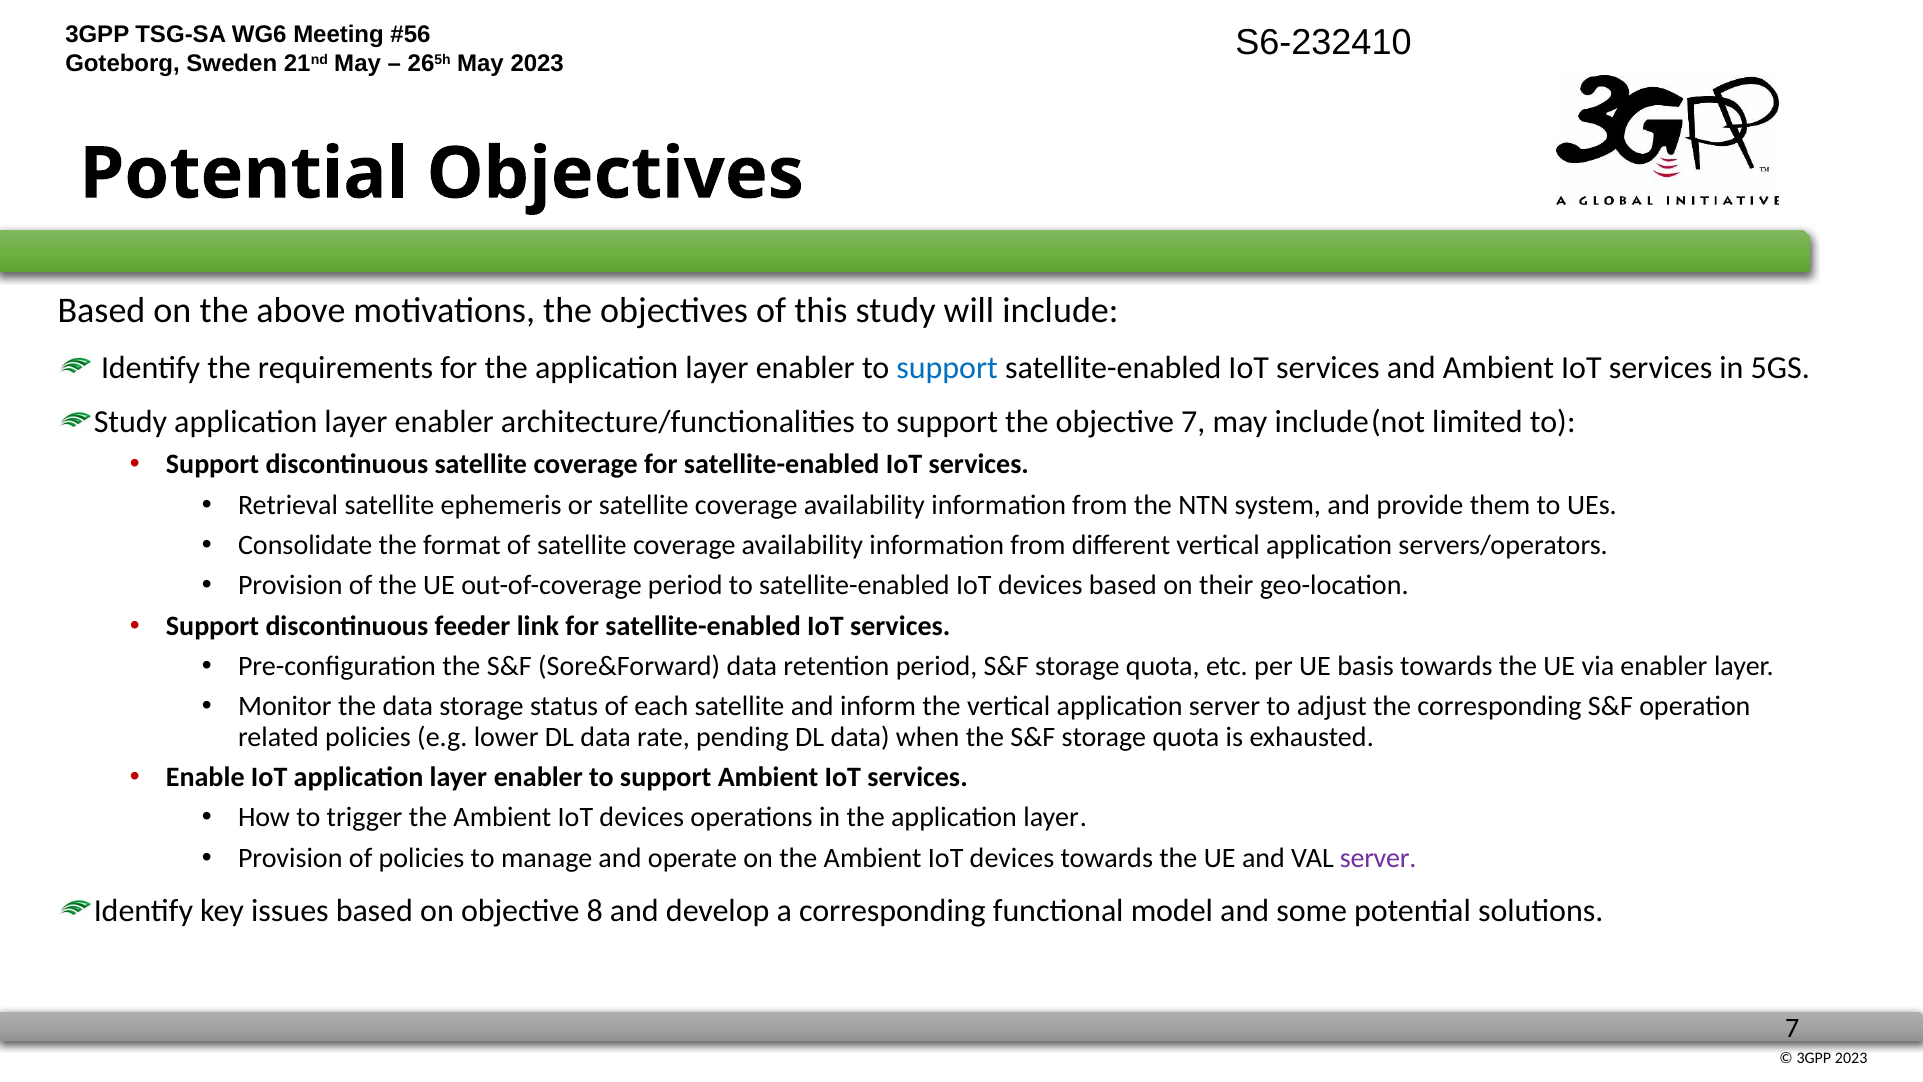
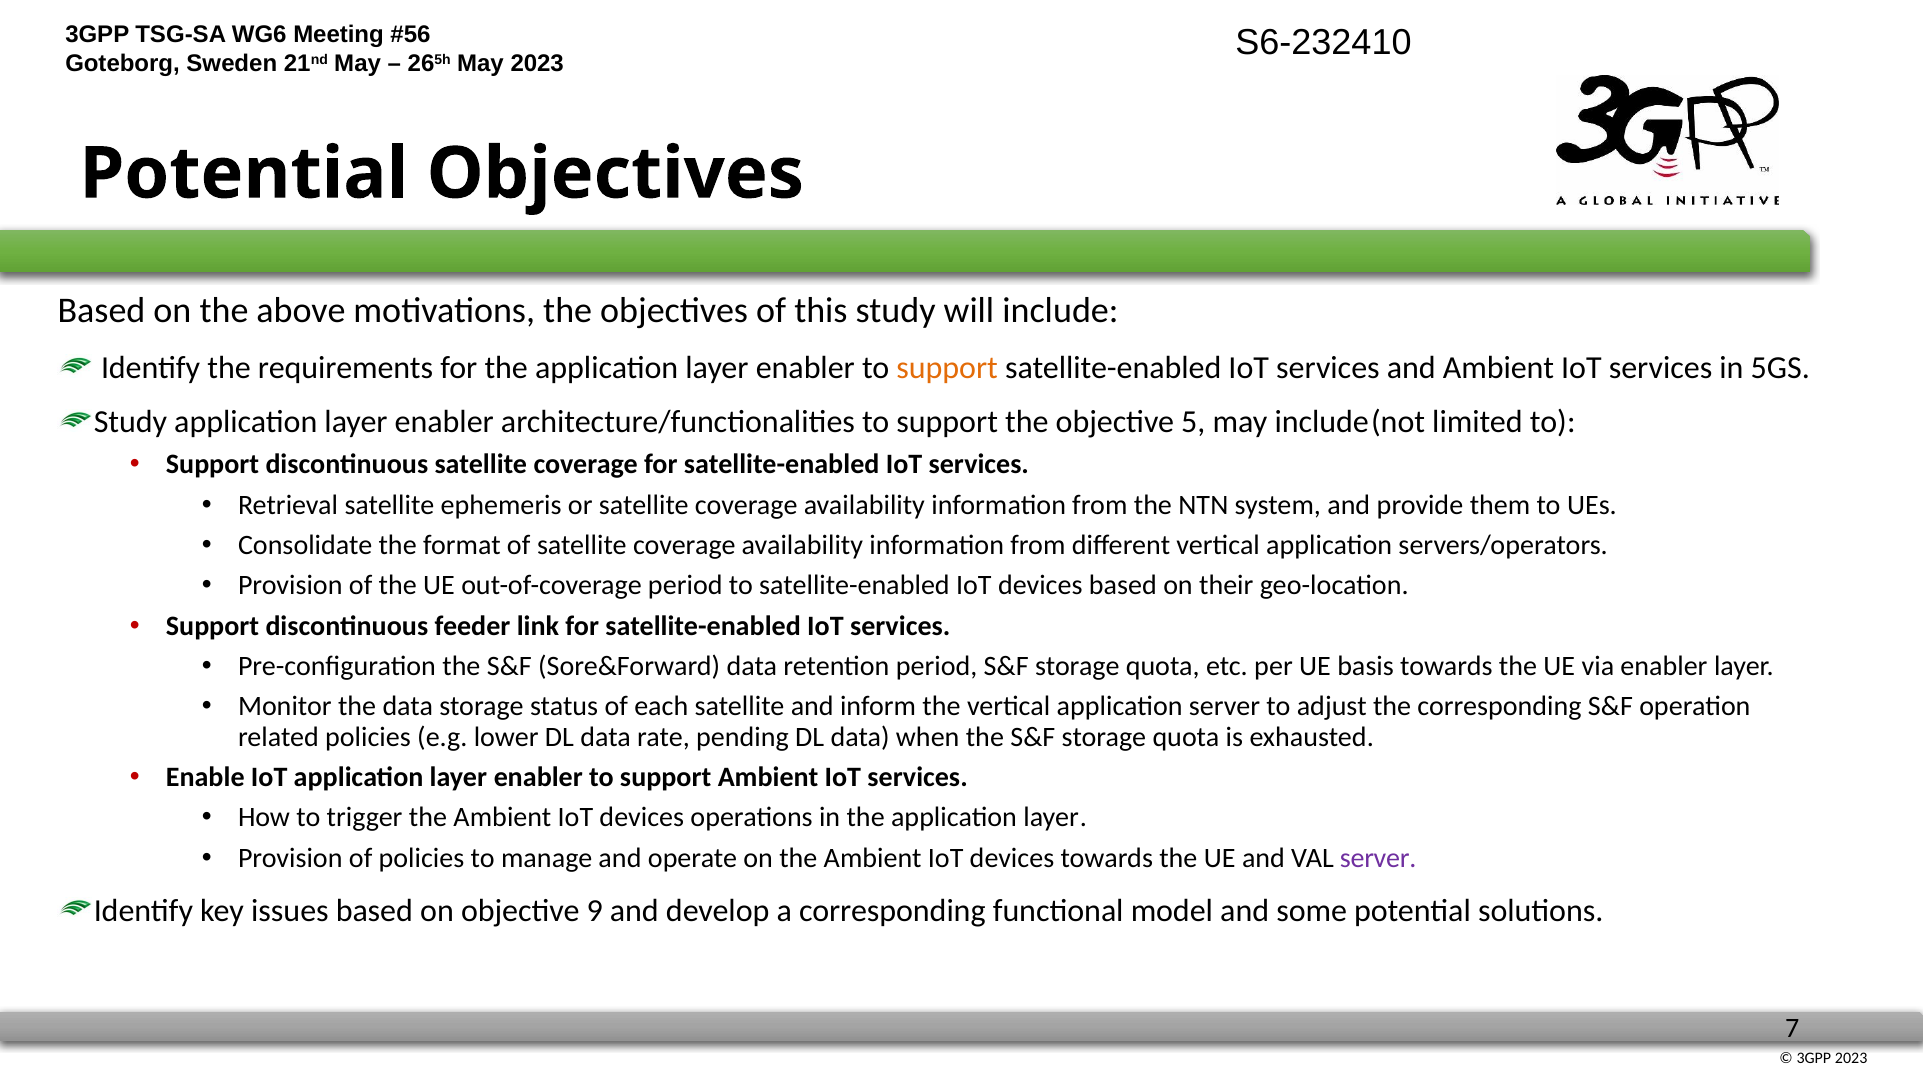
support at (947, 367) colour: blue -> orange
objective 7: 7 -> 5
8: 8 -> 9
